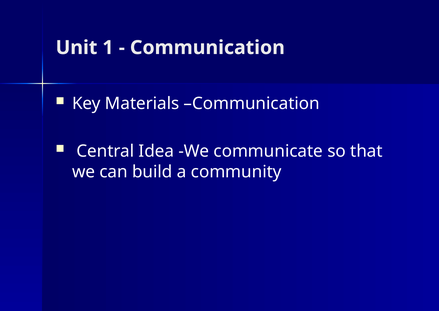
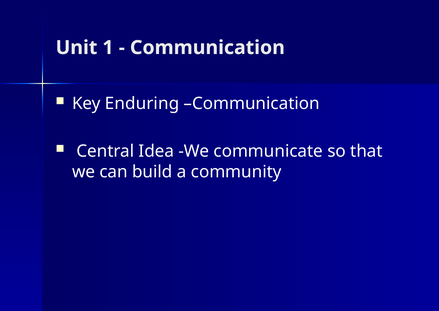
Materials: Materials -> Enduring
